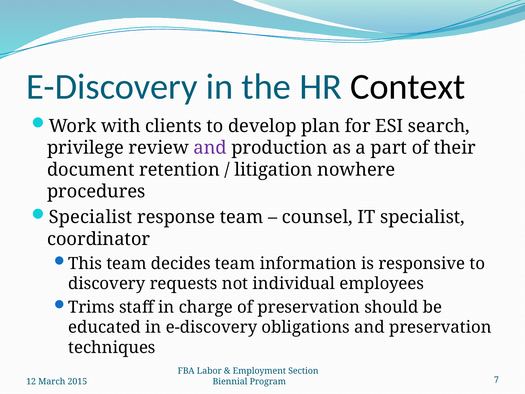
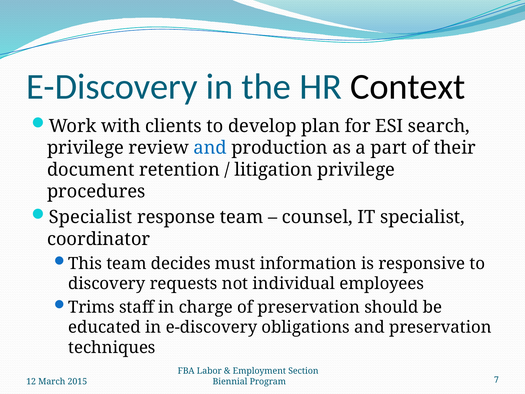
and at (210, 148) colour: purple -> blue
litigation nowhere: nowhere -> privilege
decides team: team -> must
